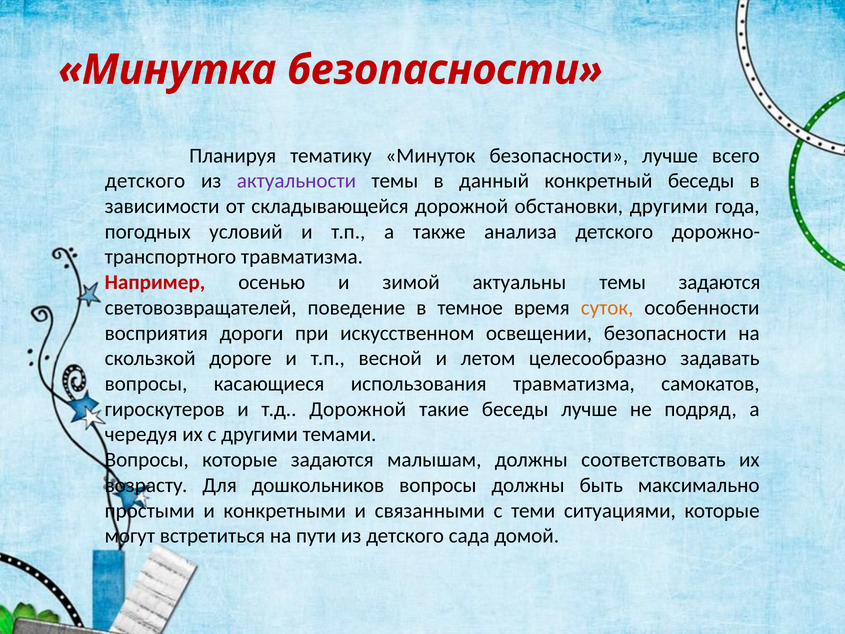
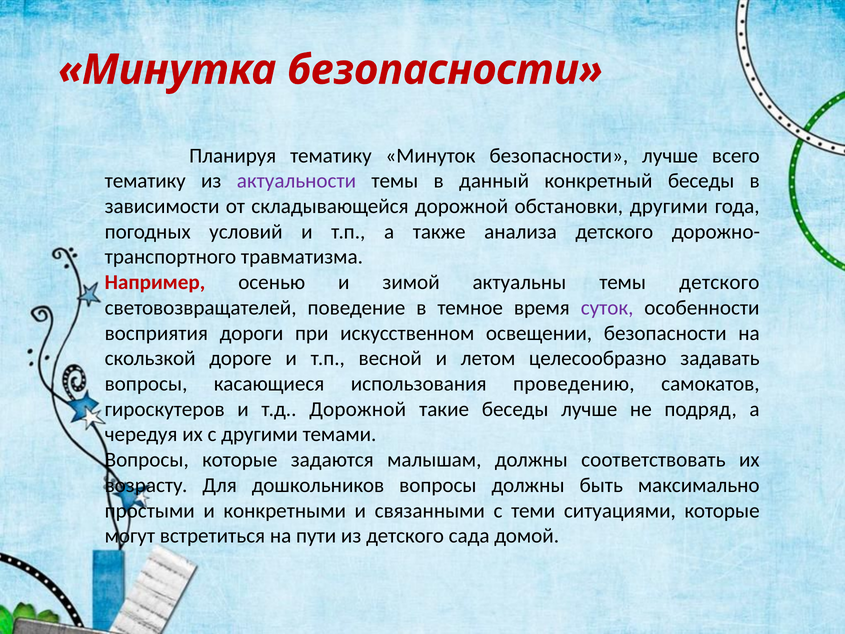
детского at (145, 181): детского -> тематику
темы задаются: задаются -> детского
суток colour: orange -> purple
использования травматизма: травматизма -> проведению
